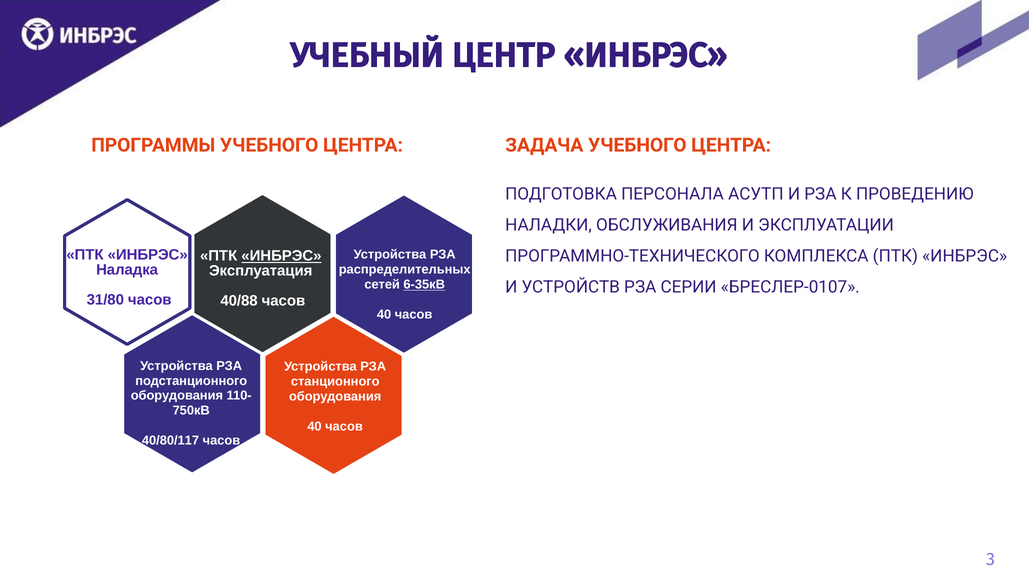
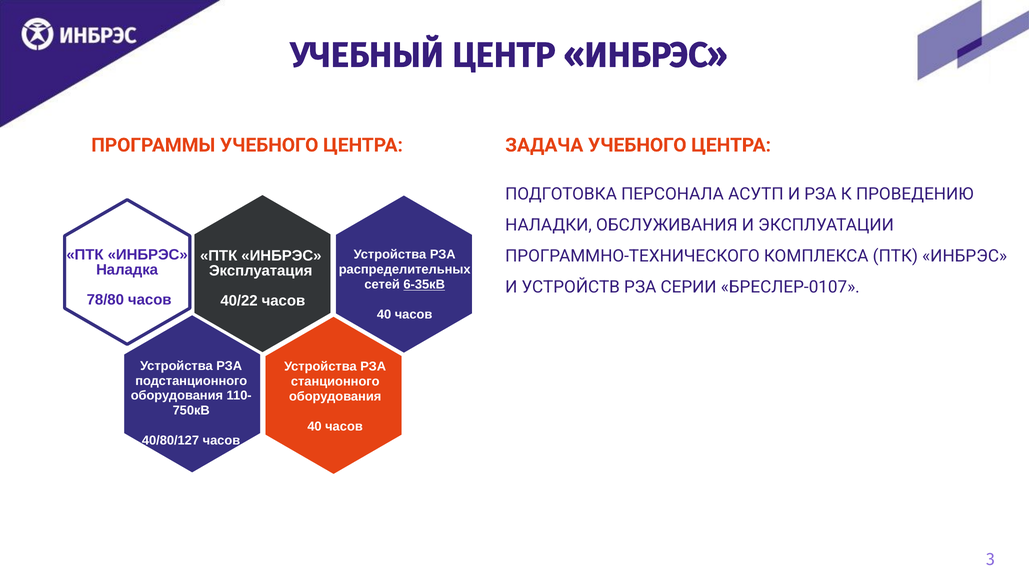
ИНБРЭС at (281, 256) underline: present -> none
31/80: 31/80 -> 78/80
40/88: 40/88 -> 40/22
40/80/117: 40/80/117 -> 40/80/127
